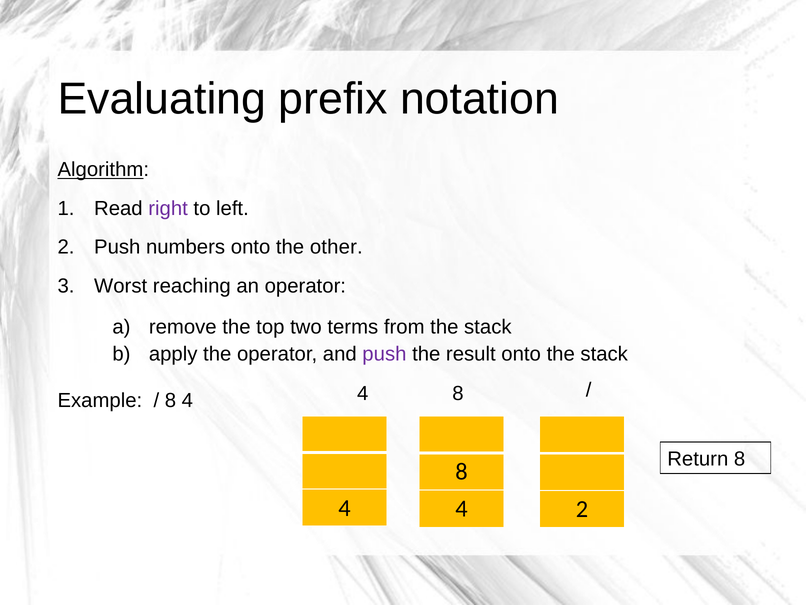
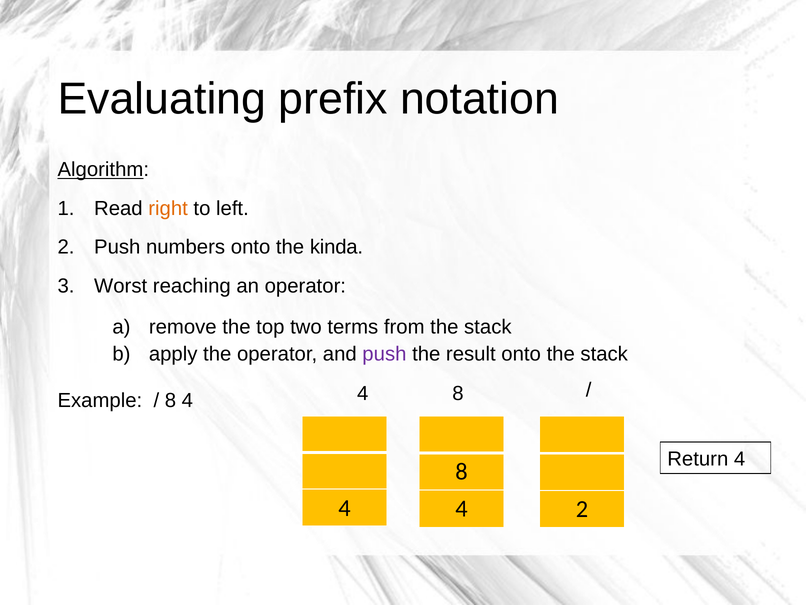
right colour: purple -> orange
other: other -> kinda
Return 8: 8 -> 4
